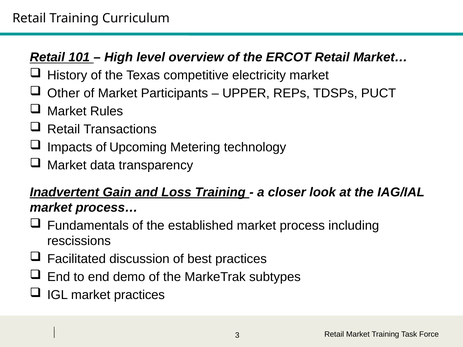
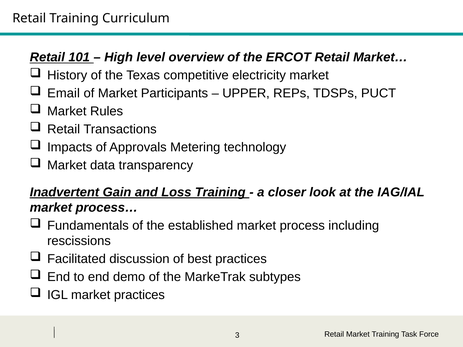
Other: Other -> Email
Upcoming: Upcoming -> Approvals
